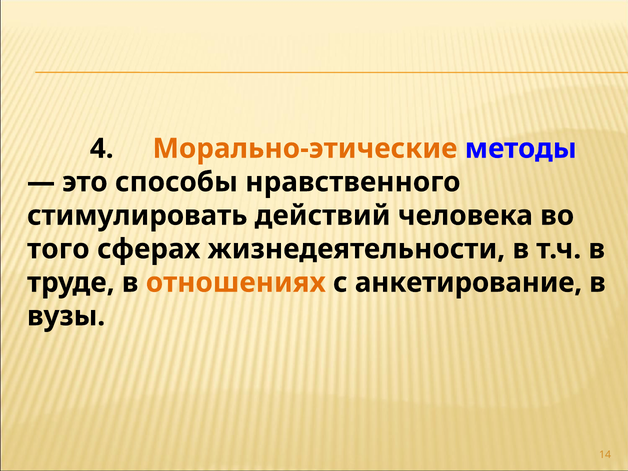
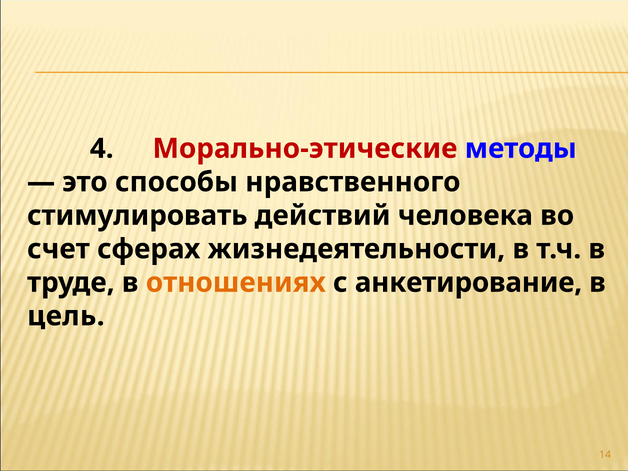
Морально-этические colour: orange -> red
того: того -> счет
вузы: вузы -> цель
